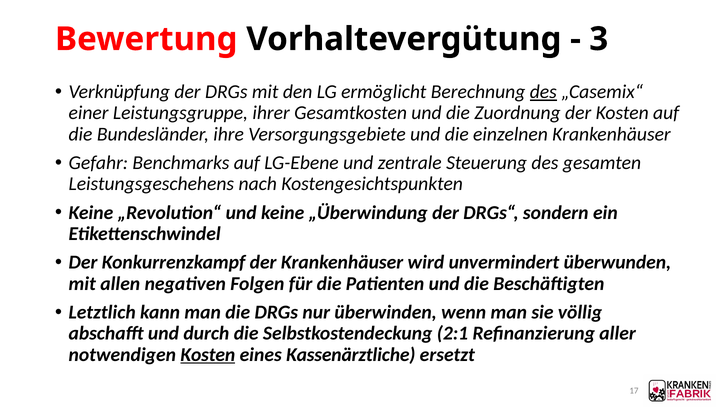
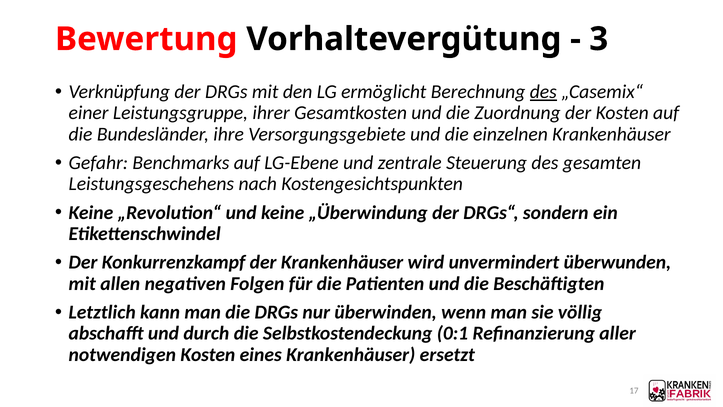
2:1: 2:1 -> 0:1
Kosten at (208, 354) underline: present -> none
eines Kassenärztliche: Kassenärztliche -> Krankenhäuser
